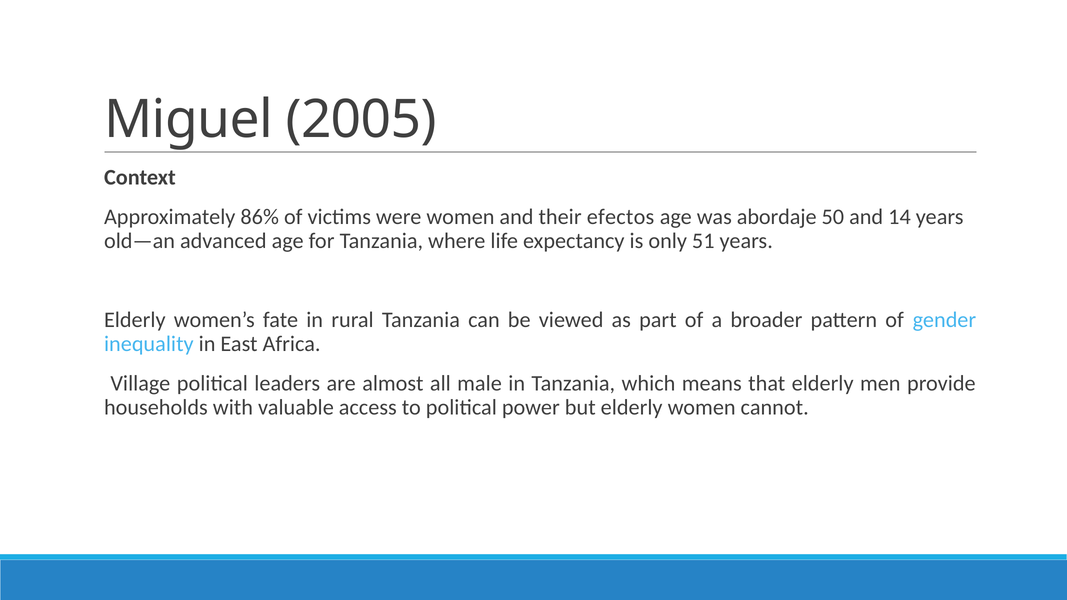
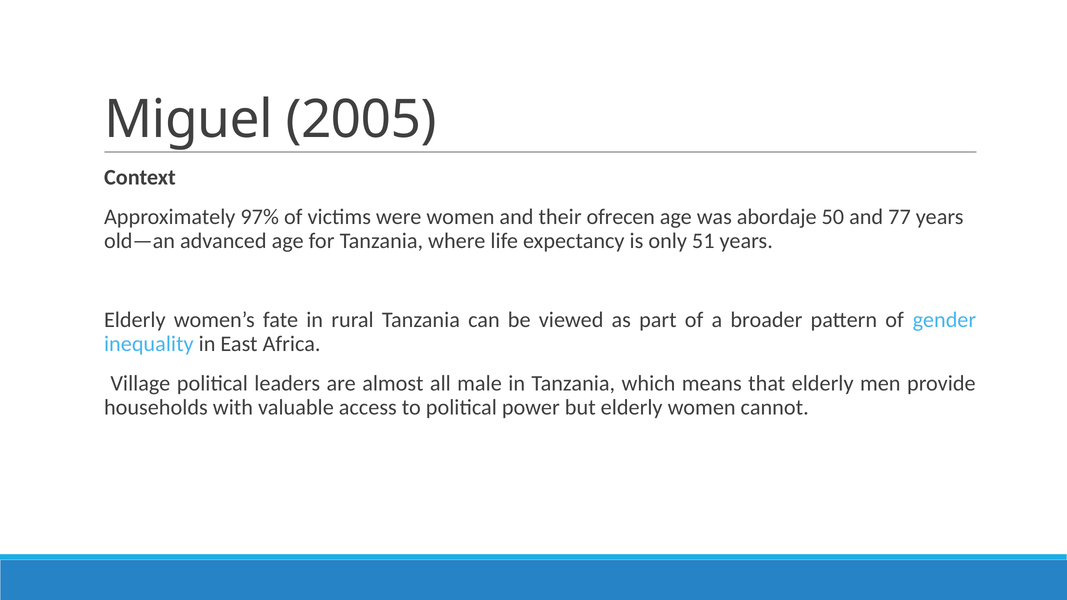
86%: 86% -> 97%
efectos: efectos -> ofrecen
14: 14 -> 77
